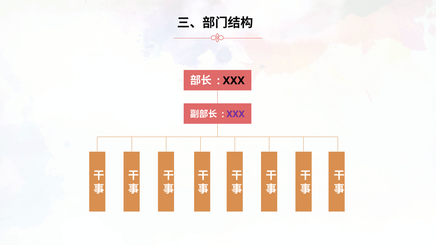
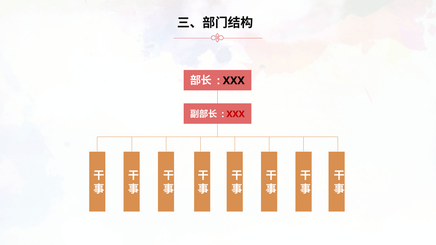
XXX at (236, 114) colour: purple -> red
